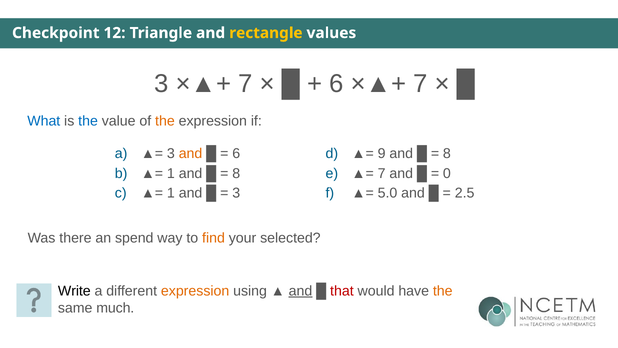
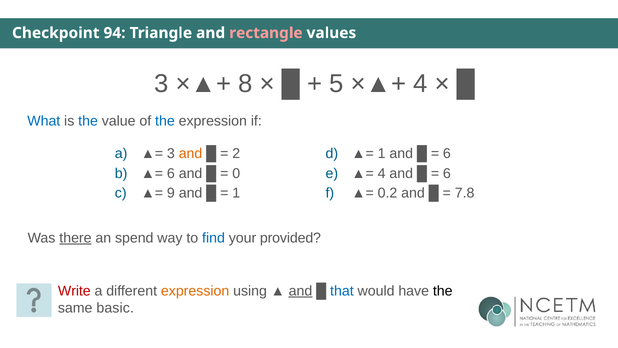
12: 12 -> 94
rectangle colour: yellow -> pink
7 at (245, 84): 7 -> 8
6 at (337, 84): 6 -> 5
7 at (421, 84): 7 -> 4
the at (165, 121) colour: orange -> blue
6 at (236, 153): 6 -> 2
9 at (382, 153): 9 -> 1
8 at (447, 153): 8 -> 6
1 at (171, 173): 1 -> 6
8 at (236, 173): 8 -> 0
7 at (382, 173): 7 -> 4
0 at (447, 173): 0 -> 6
1 at (171, 193): 1 -> 9
3 at (236, 193): 3 -> 1
5.0: 5.0 -> 0.2
2.5: 2.5 -> 7.8
there underline: none -> present
find colour: orange -> blue
selected: selected -> provided
Write colour: black -> red
that colour: red -> blue
the at (443, 291) colour: orange -> black
much: much -> basic
